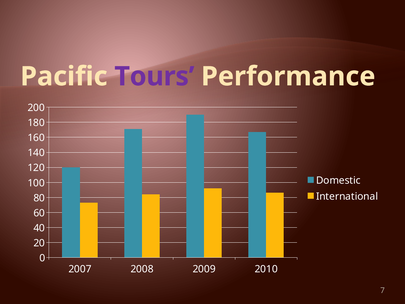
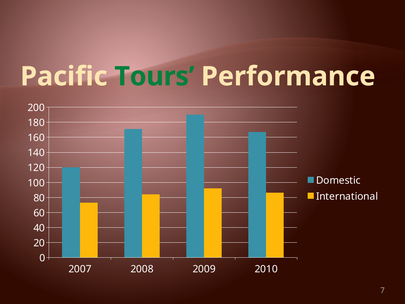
Tours colour: purple -> green
